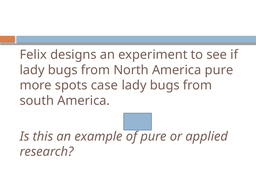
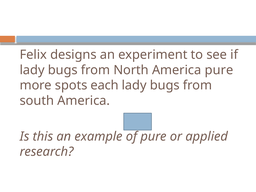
case: case -> each
